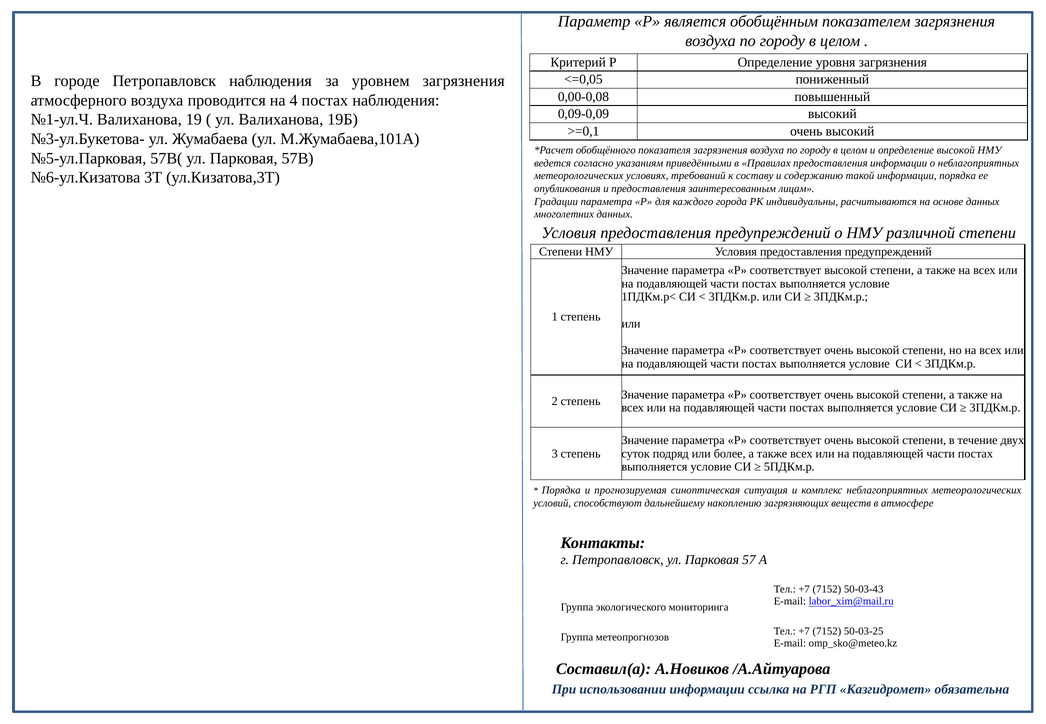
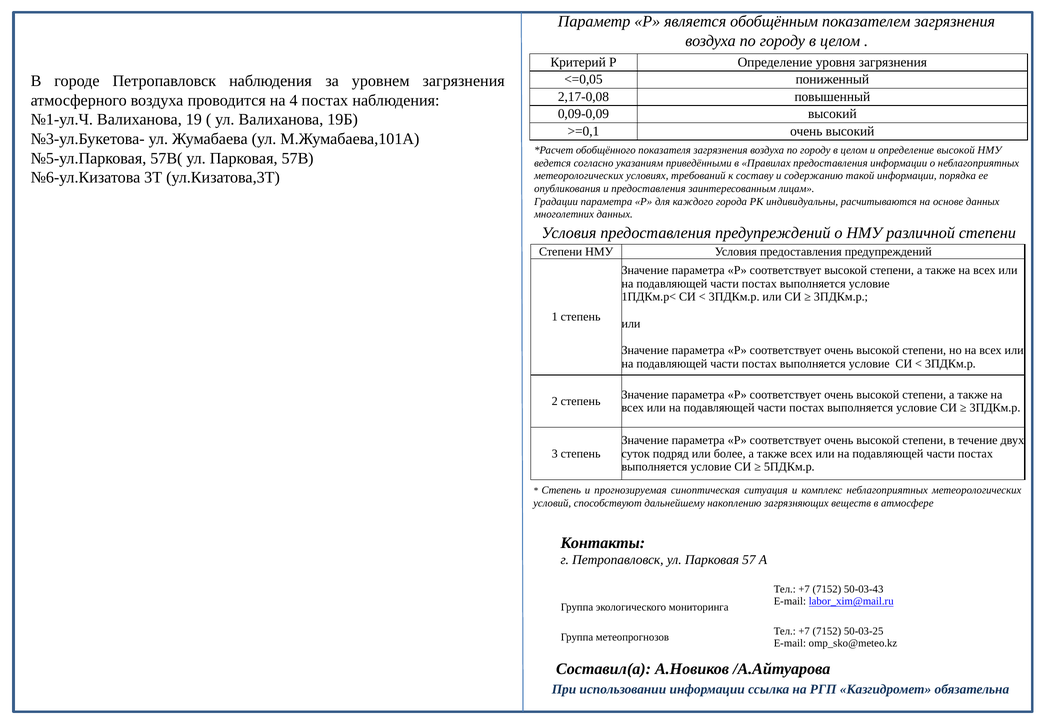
0,00-0,08: 0,00-0,08 -> 2,17-0,08
Порядка at (561, 490): Порядка -> Степень
